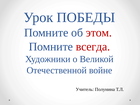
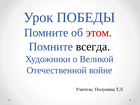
всегда colour: red -> black
